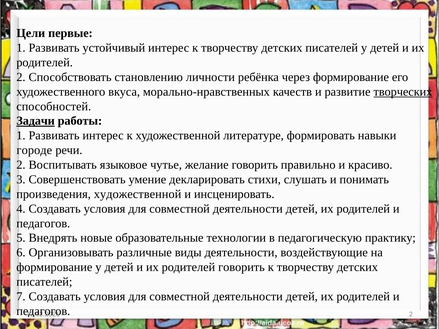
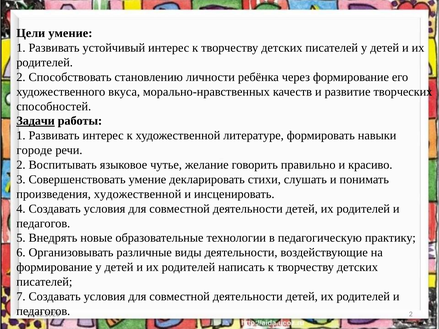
Цели первые: первые -> умение
творческих underline: present -> none
родителей говорить: говорить -> написать
